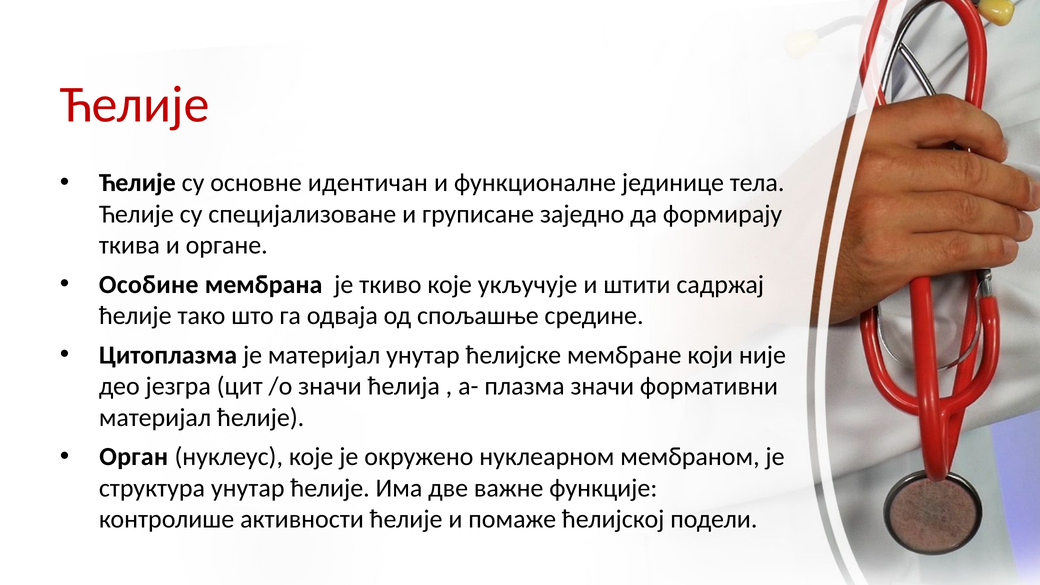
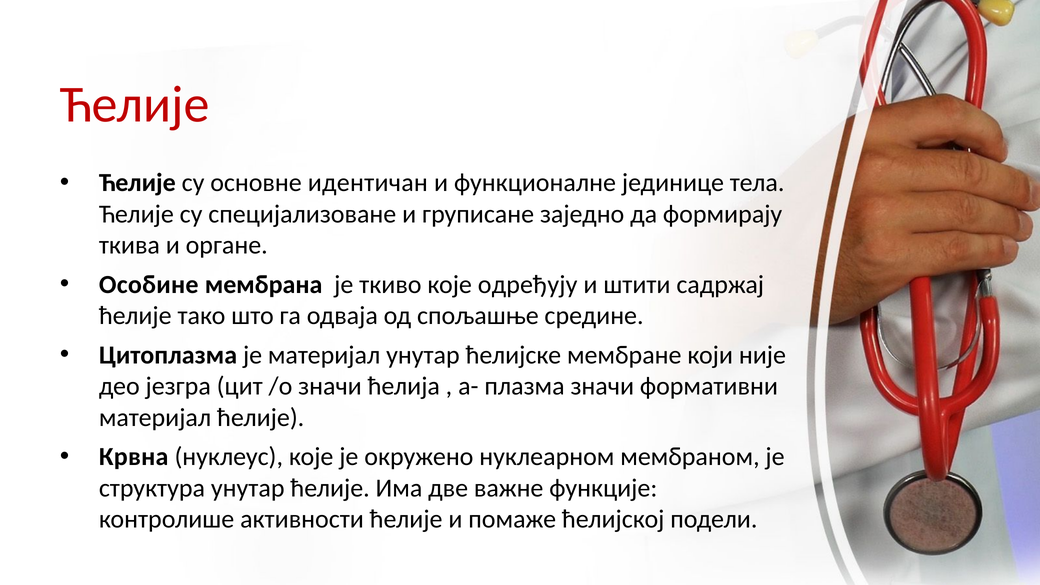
укључује: укључује -> одређују
Орган: Орган -> Крвна
